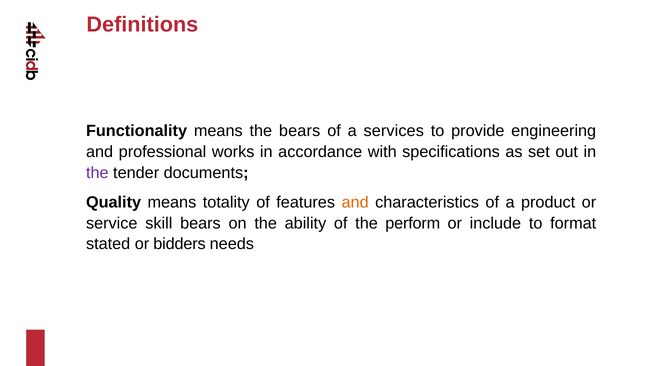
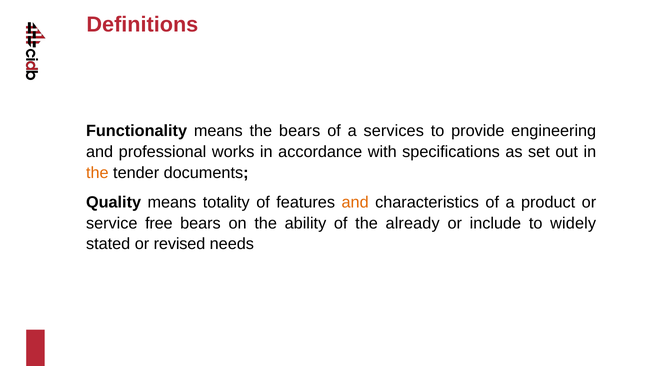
the at (97, 173) colour: purple -> orange
skill: skill -> free
perform: perform -> already
format: format -> widely
bidders: bidders -> revised
